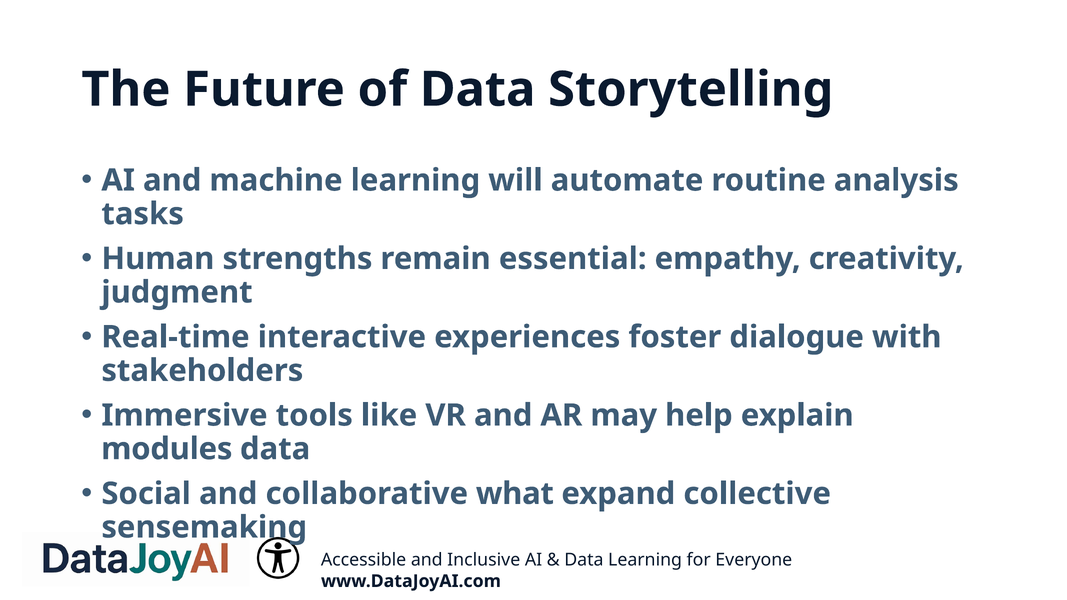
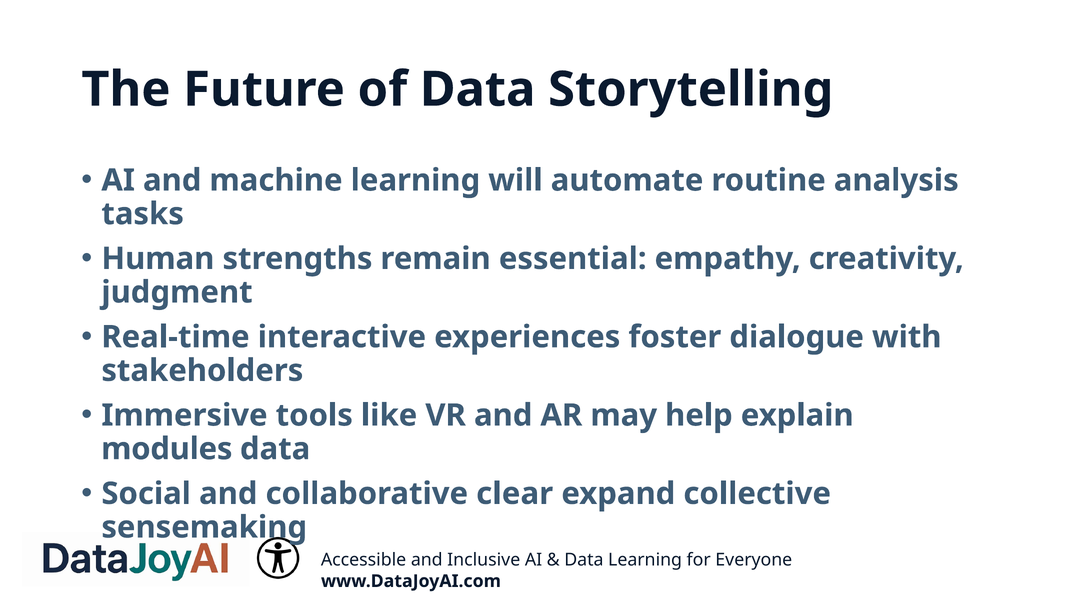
what: what -> clear
